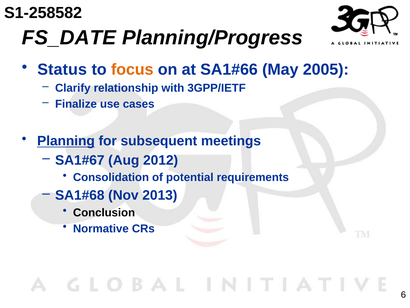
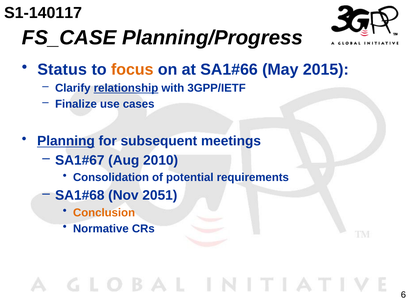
S1-258582: S1-258582 -> S1-140117
FS_DATE: FS_DATE -> FS_CASE
2005: 2005 -> 2015
relationship underline: none -> present
2012: 2012 -> 2010
2013: 2013 -> 2051
Conclusion colour: black -> orange
